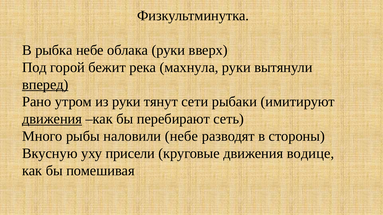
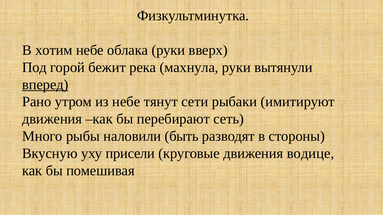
рыбка: рыбка -> хотим
из руки: руки -> небе
движения at (52, 119) underline: present -> none
наловили небе: небе -> быть
